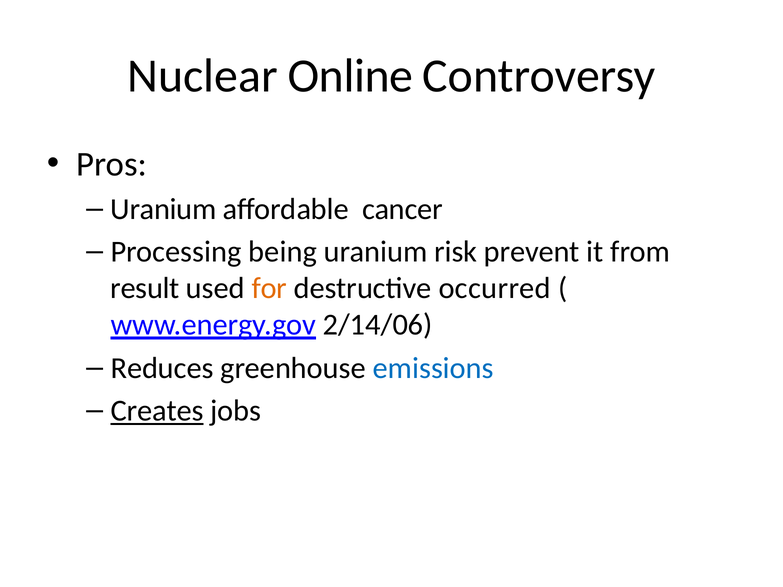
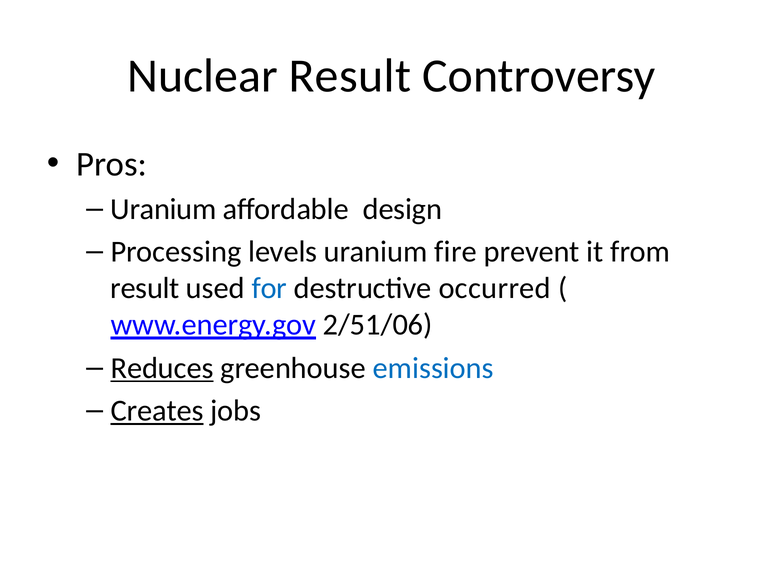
Nuclear Online: Online -> Result
cancer: cancer -> design
being: being -> levels
risk: risk -> fire
for colour: orange -> blue
2/14/06: 2/14/06 -> 2/51/06
Reduces underline: none -> present
